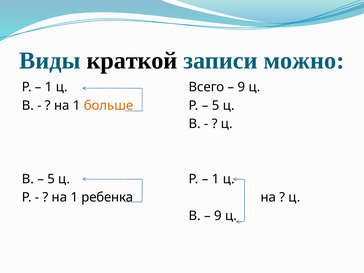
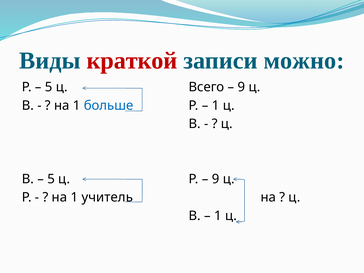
краткой colour: black -> red
1 at (49, 87): 1 -> 5
больше colour: orange -> blue
5 at (216, 105): 5 -> 1
1 at (216, 179): 1 -> 9
ребенка: ребенка -> учитель
9 at (218, 216): 9 -> 1
